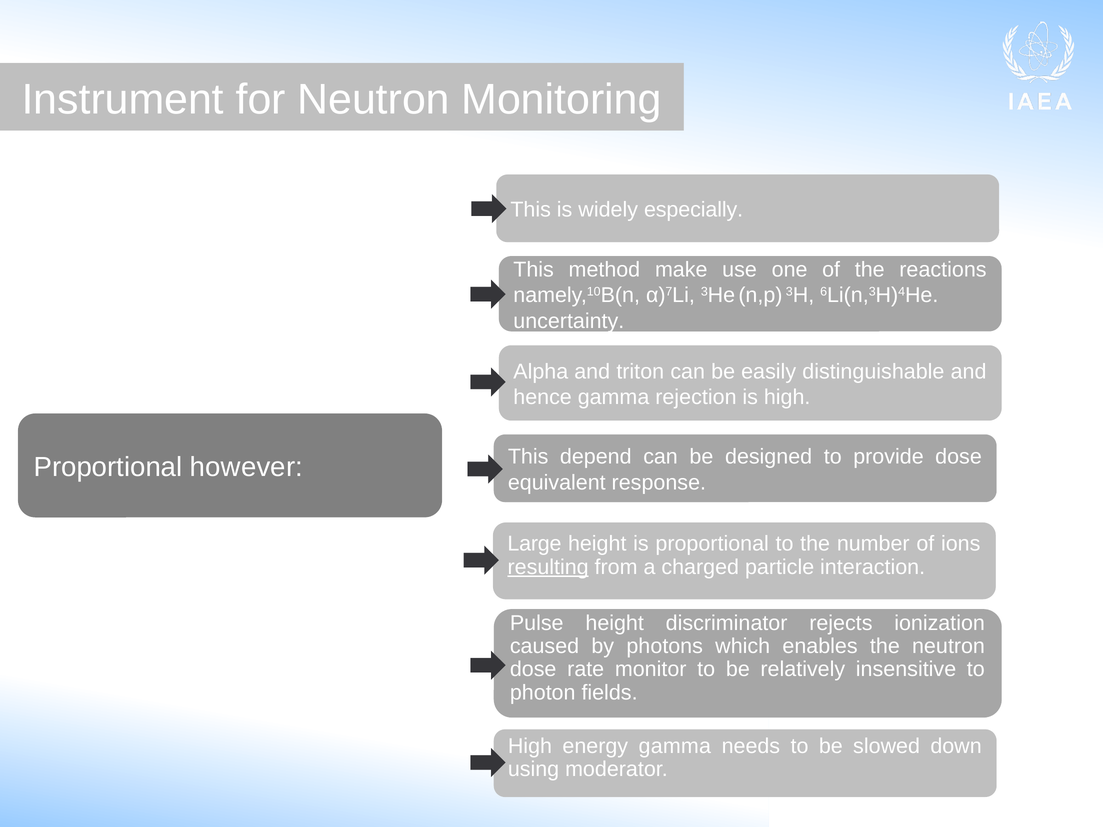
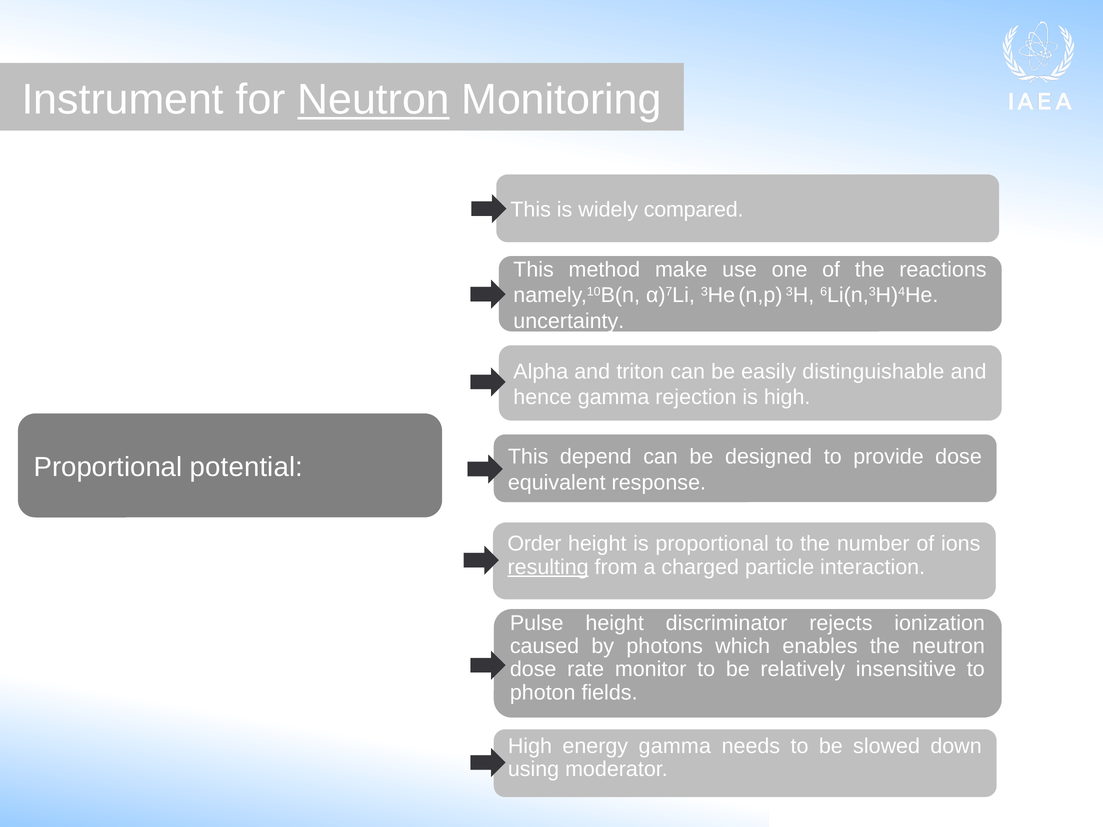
Neutron at (374, 100) underline: none -> present
especially: especially -> compared
however: however -> potential
Large: Large -> Order
